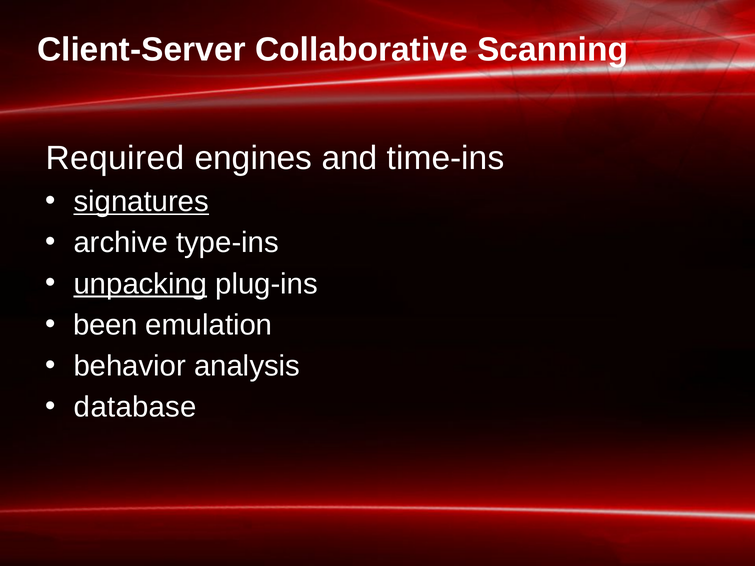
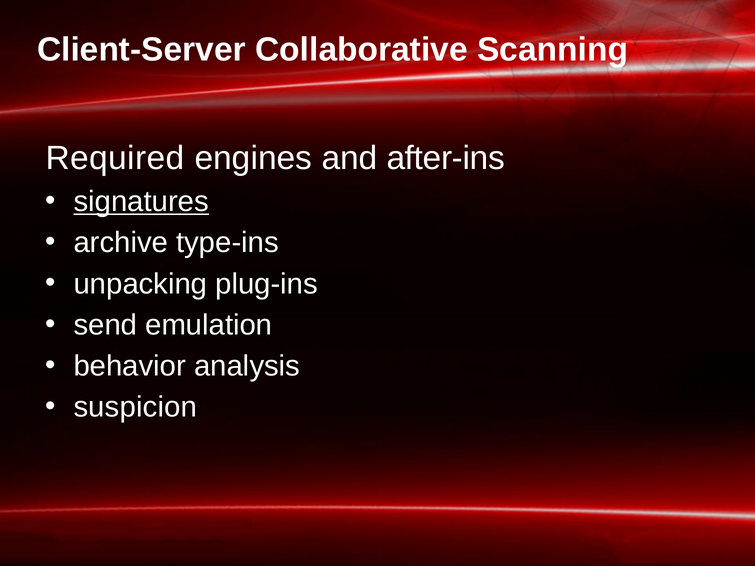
time-ins: time-ins -> after-ins
unpacking underline: present -> none
been: been -> send
database: database -> suspicion
